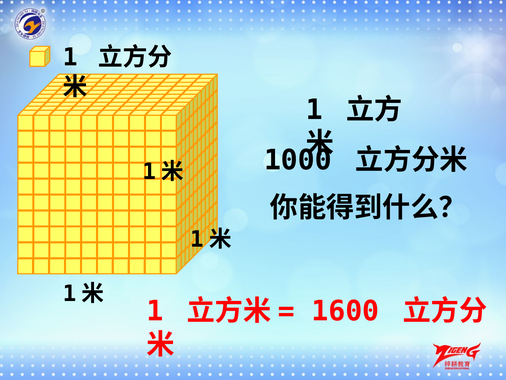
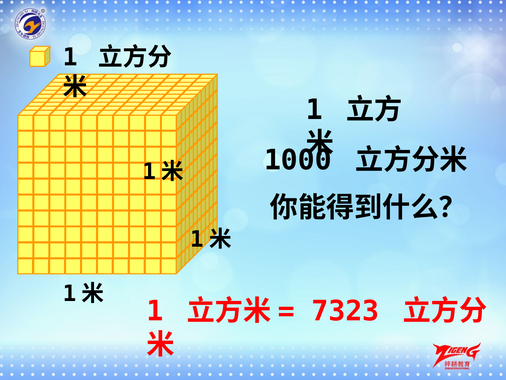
1600: 1600 -> 7323
